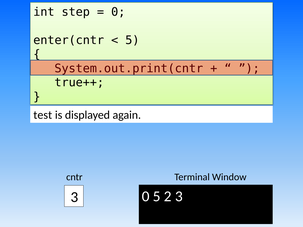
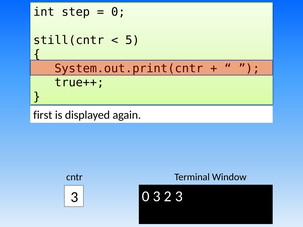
enter(cntr: enter(cntr -> still(cntr
test: test -> first
0 5: 5 -> 3
